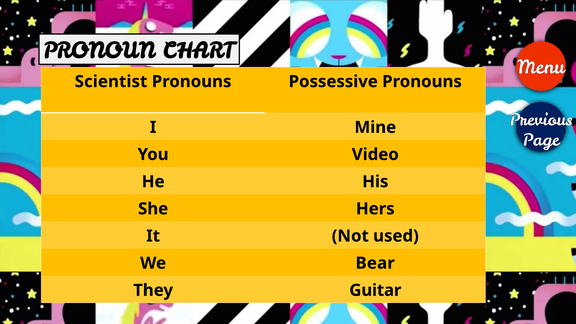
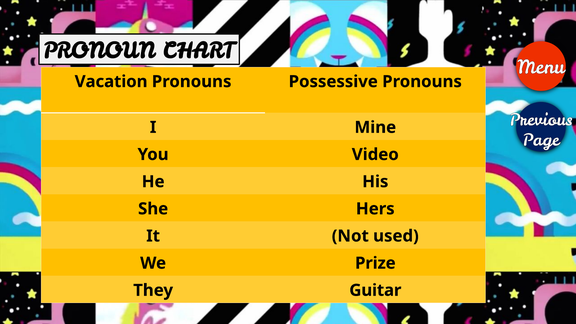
Scientist: Scientist -> Vacation
Bear: Bear -> Prize
